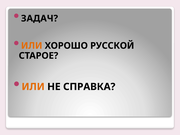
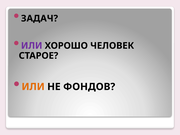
ИЛИ at (32, 46) colour: orange -> purple
РУССКОЙ: РУССКОЙ -> ЧЕЛОВЕК
СПРАВКА: СПРАВКА -> ФОНДОВ
